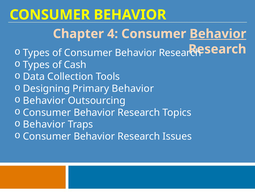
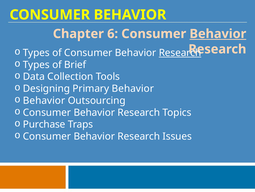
4: 4 -> 6
Research at (180, 53) underline: none -> present
Cash: Cash -> Brief
Behavior at (44, 124): Behavior -> Purchase
